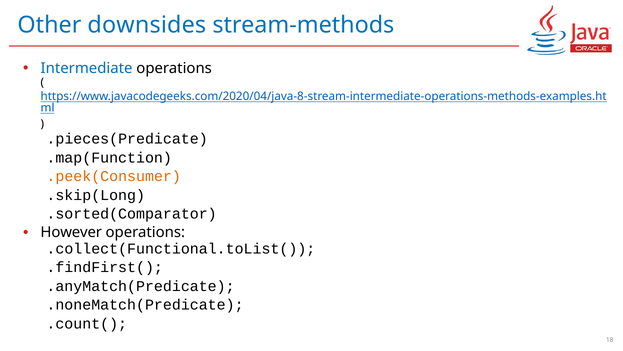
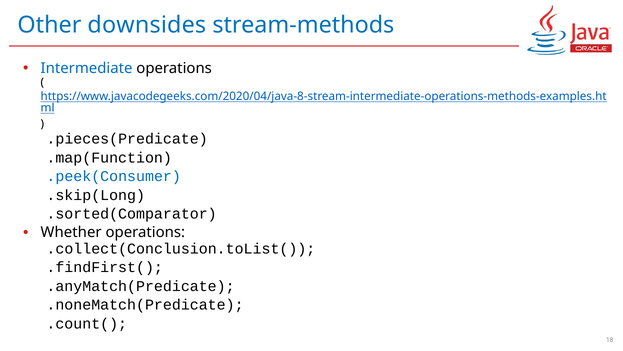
.peek(Consumer colour: orange -> blue
However: However -> Whether
.collect(Functional.toList(: .collect(Functional.toList( -> .collect(Conclusion.toList(
